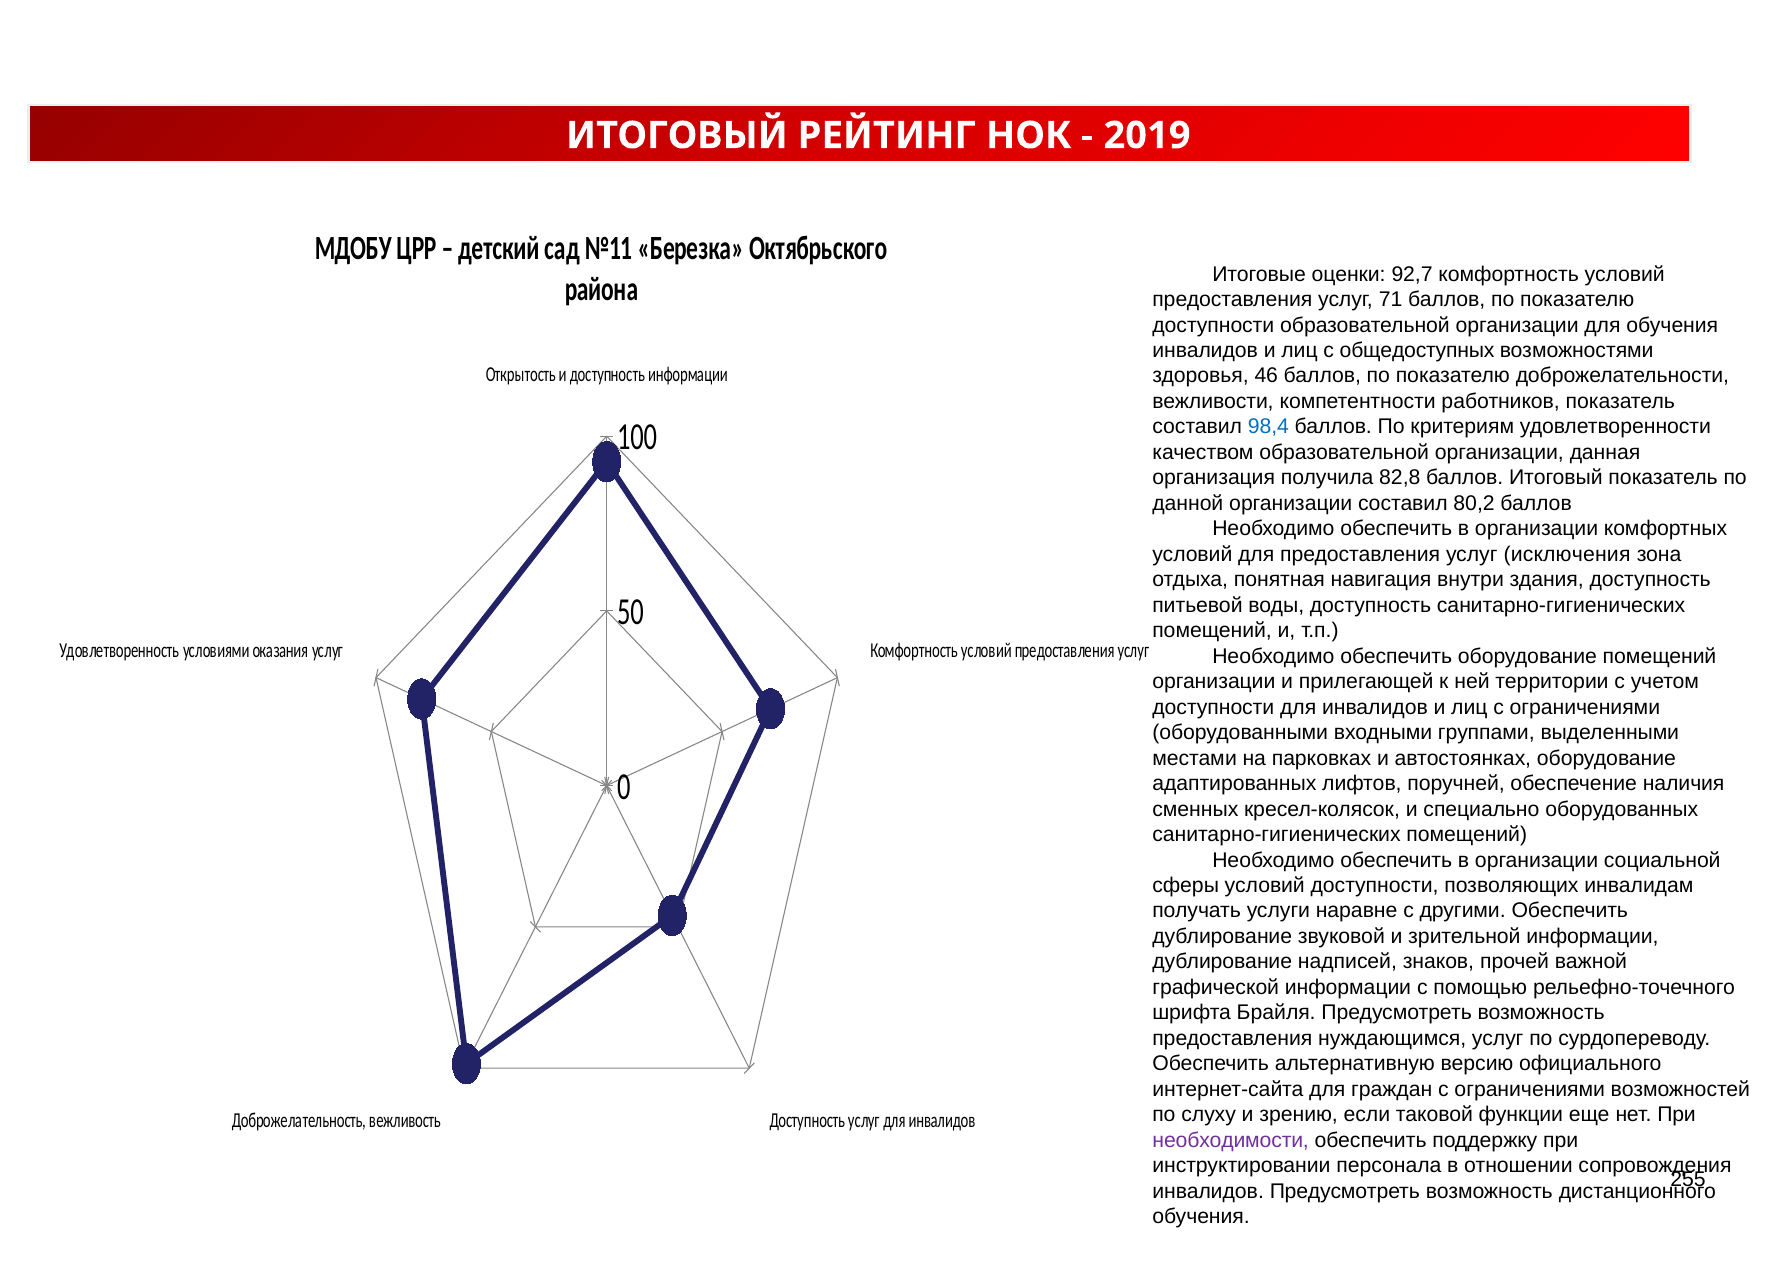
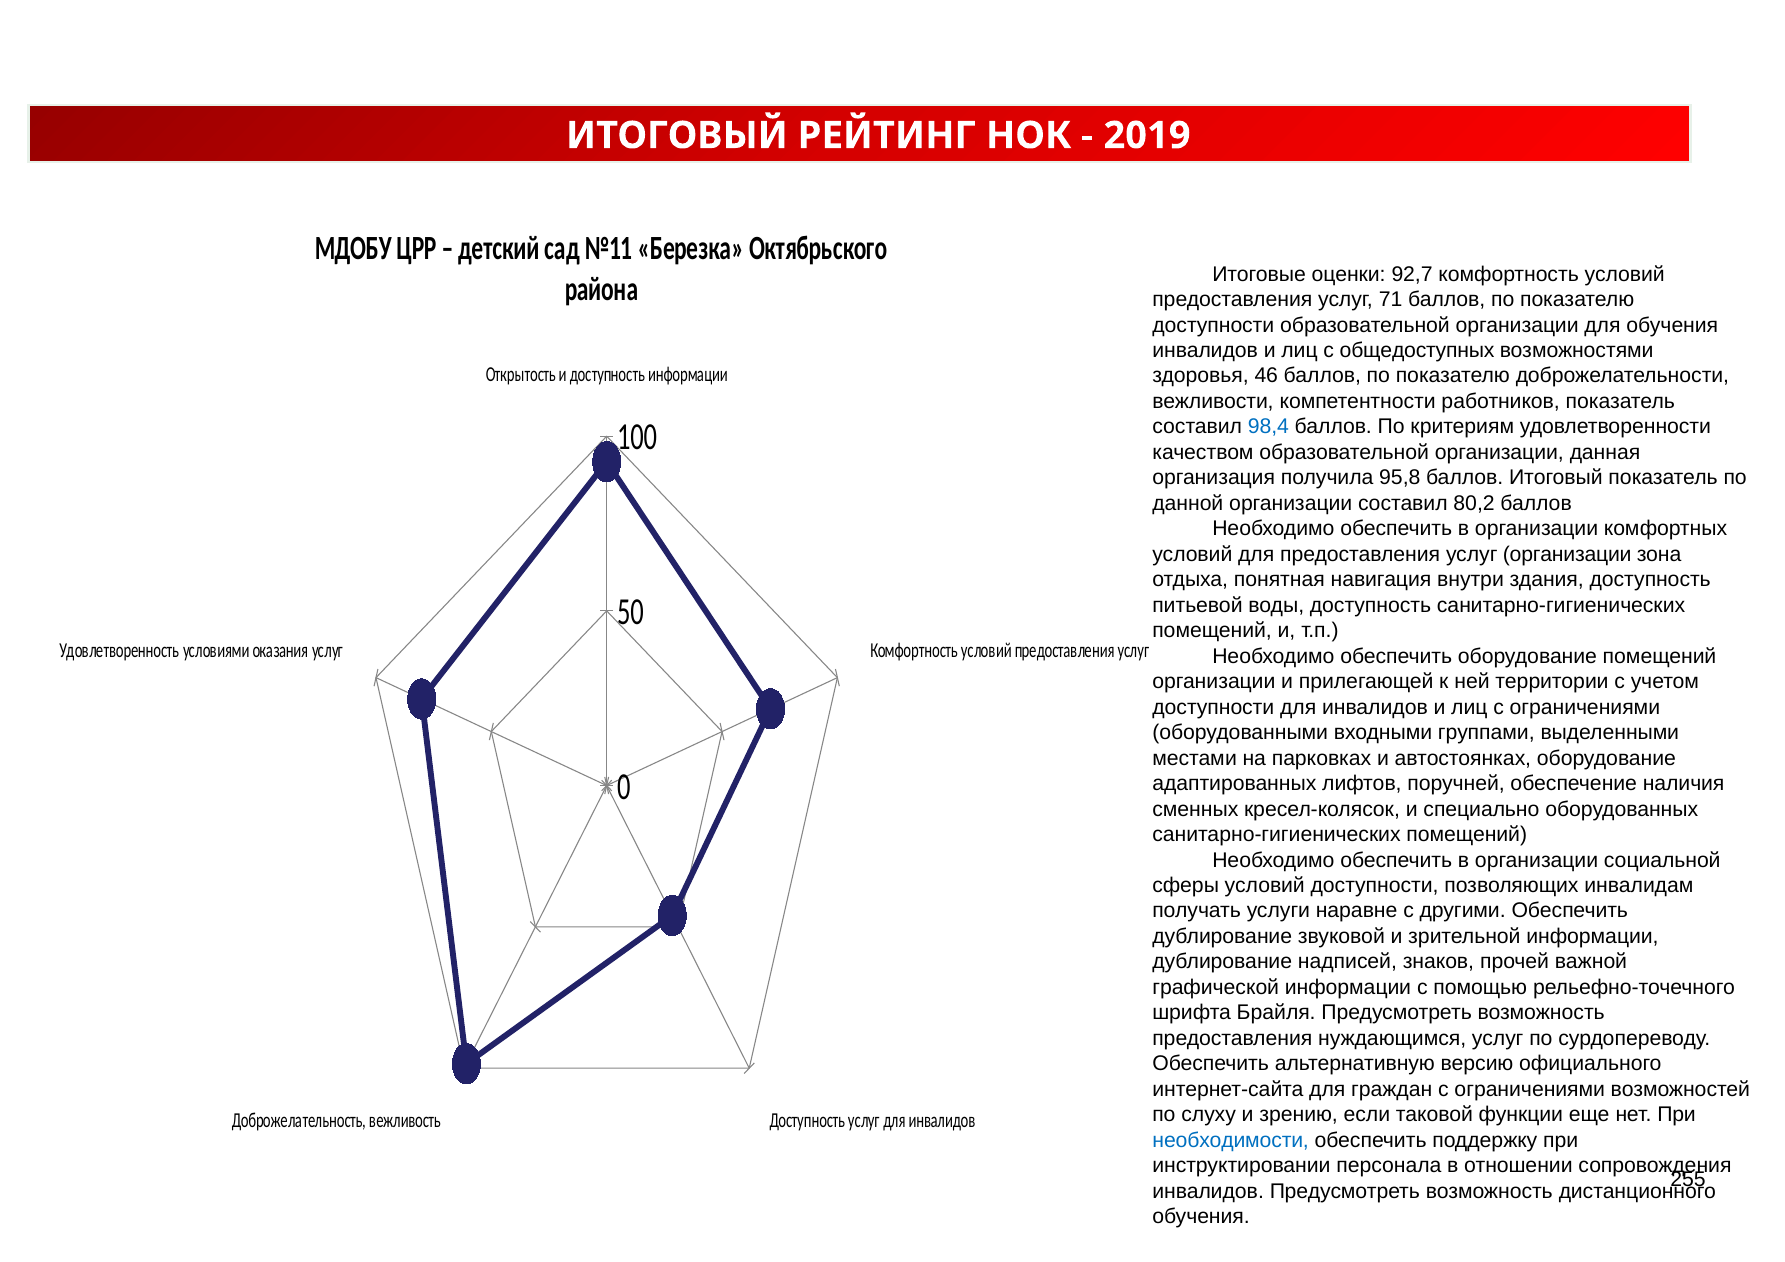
82,8: 82,8 -> 95,8
услуг исключения: исключения -> организации
необходимости colour: purple -> blue
